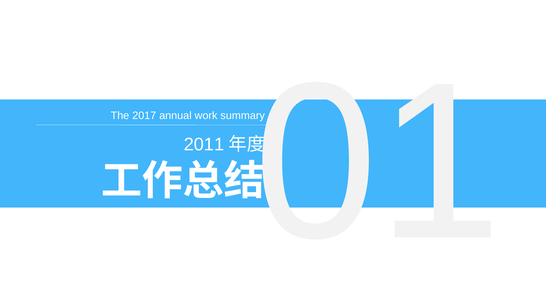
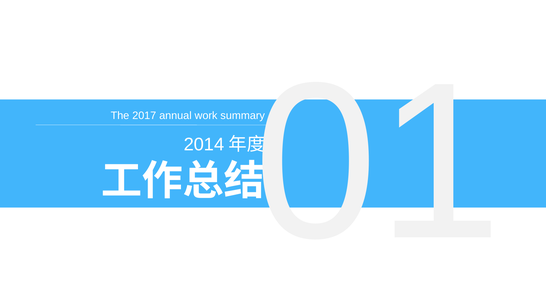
2011: 2011 -> 2014
